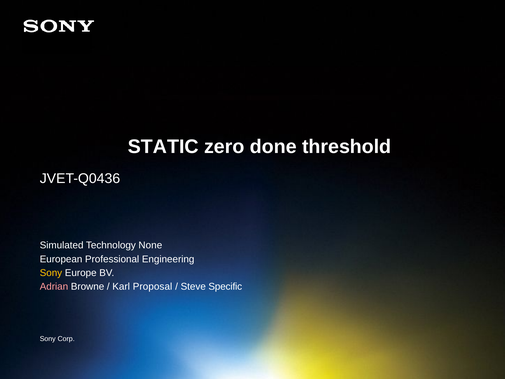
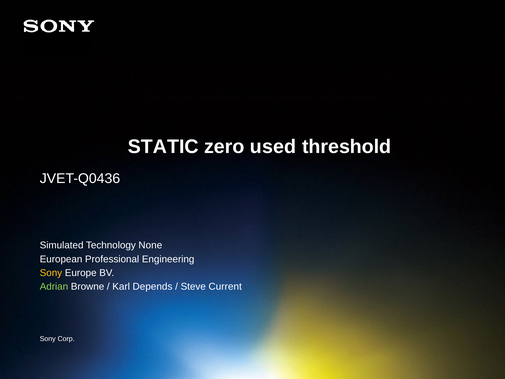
done: done -> used
Adrian colour: pink -> light green
Proposal: Proposal -> Depends
Specific: Specific -> Current
